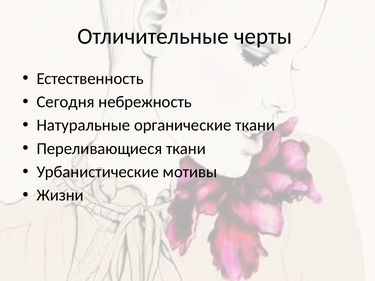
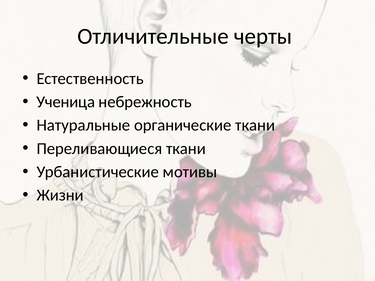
Сегодня: Сегодня -> Ученица
